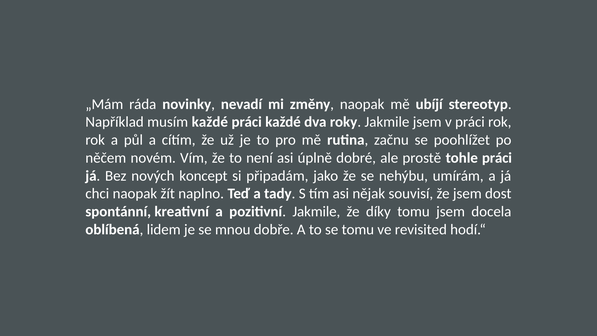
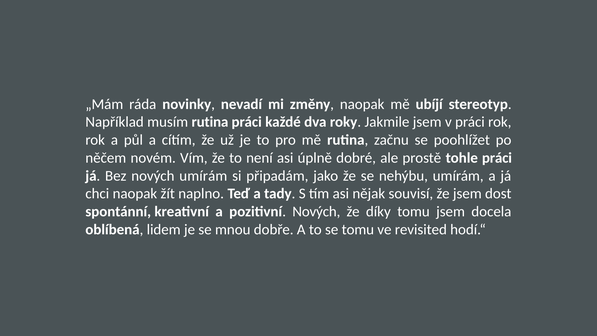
musím každé: každé -> rutina
nových koncept: koncept -> umírám
pozitivní Jakmile: Jakmile -> Nových
